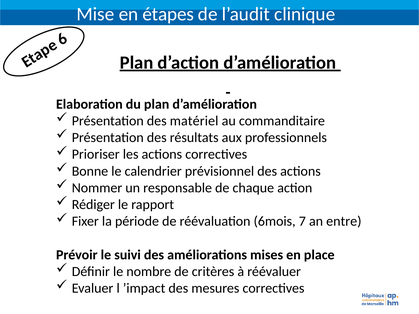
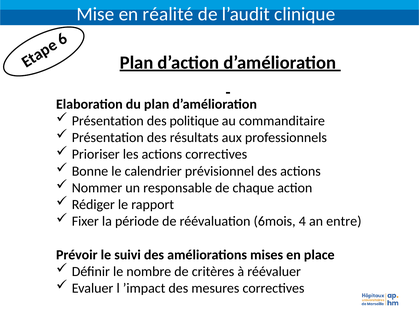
étapes: étapes -> réalité
matériel: matériel -> politique
7: 7 -> 4
